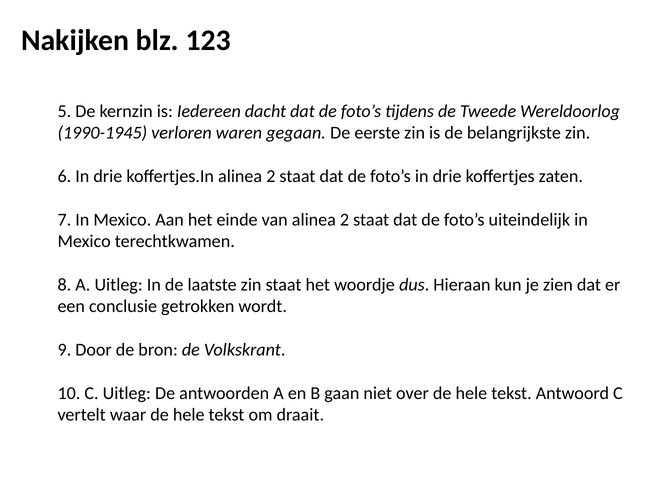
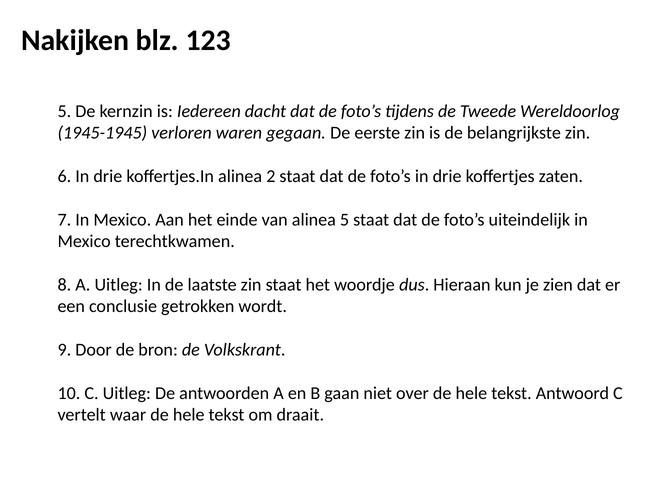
1990-1945: 1990-1945 -> 1945-1945
van alinea 2: 2 -> 5
